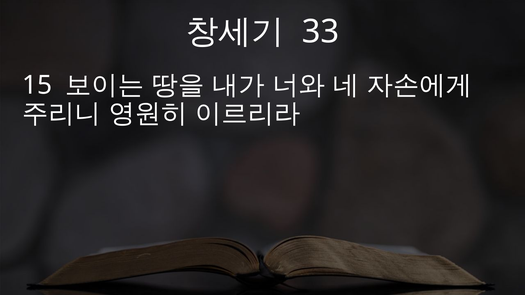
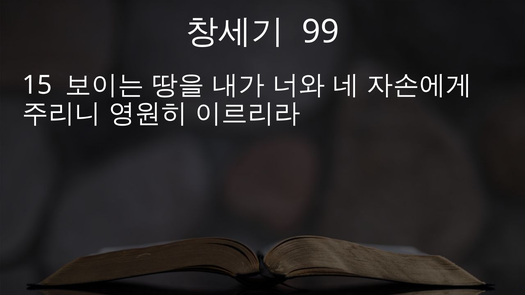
33: 33 -> 99
